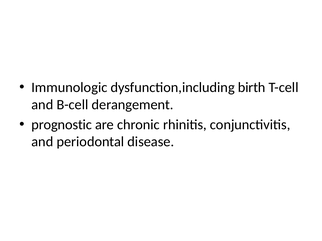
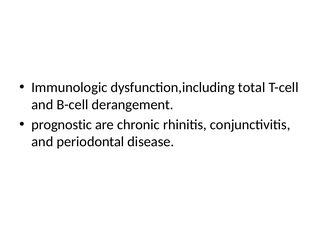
birth: birth -> total
